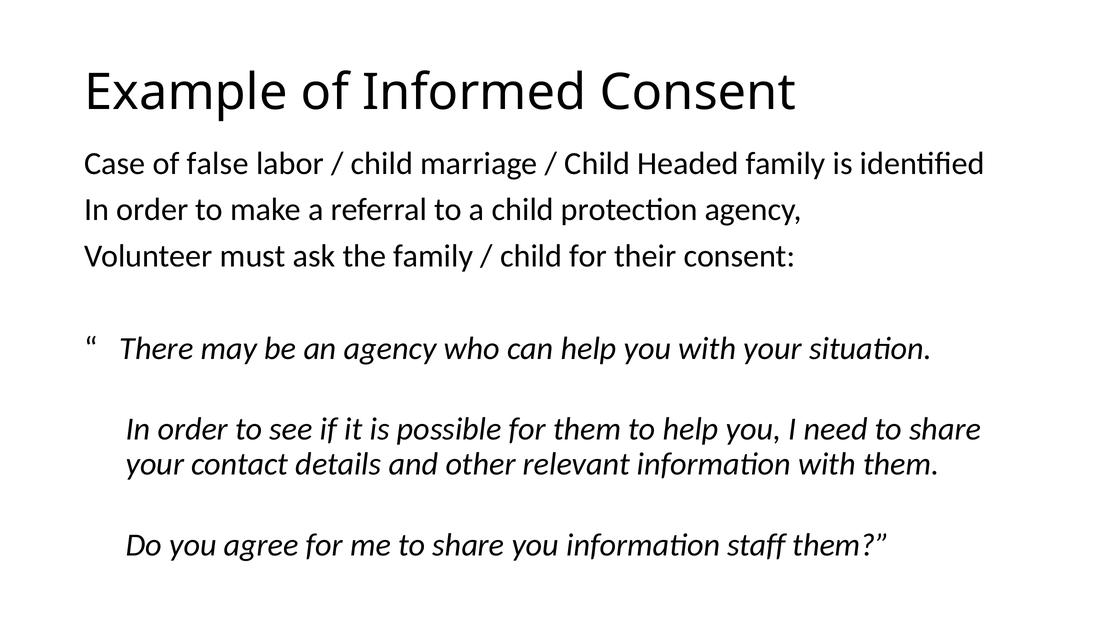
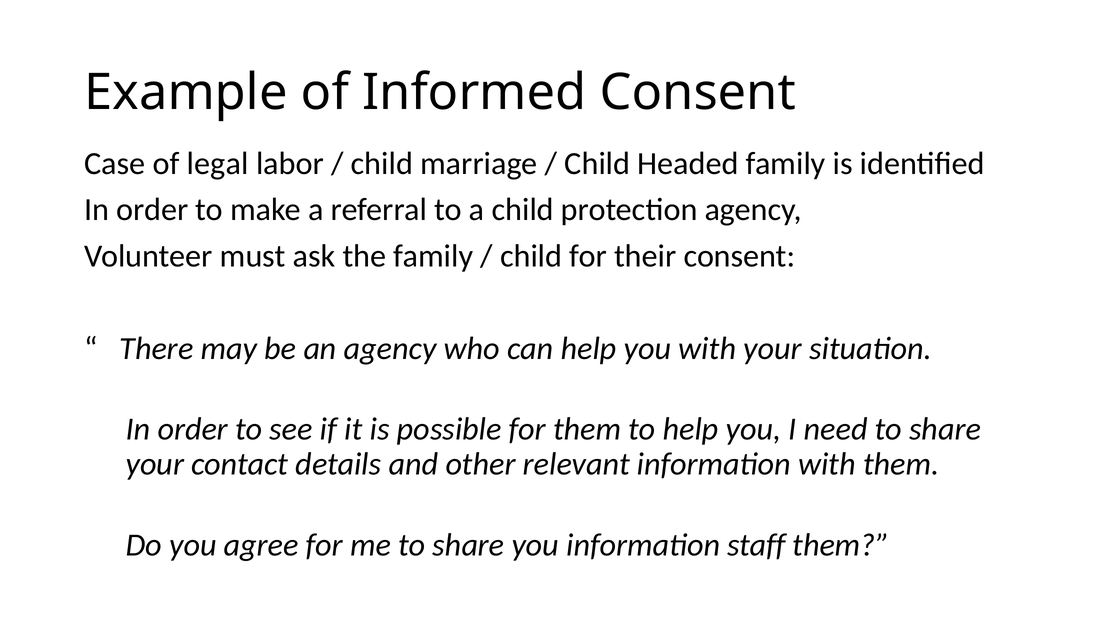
false: false -> legal
